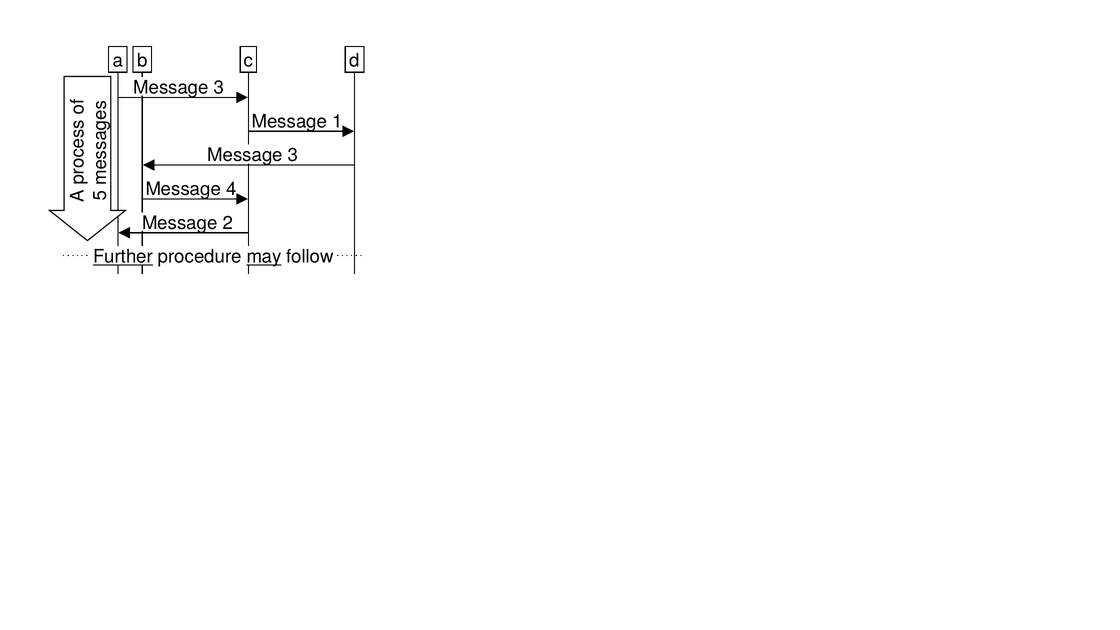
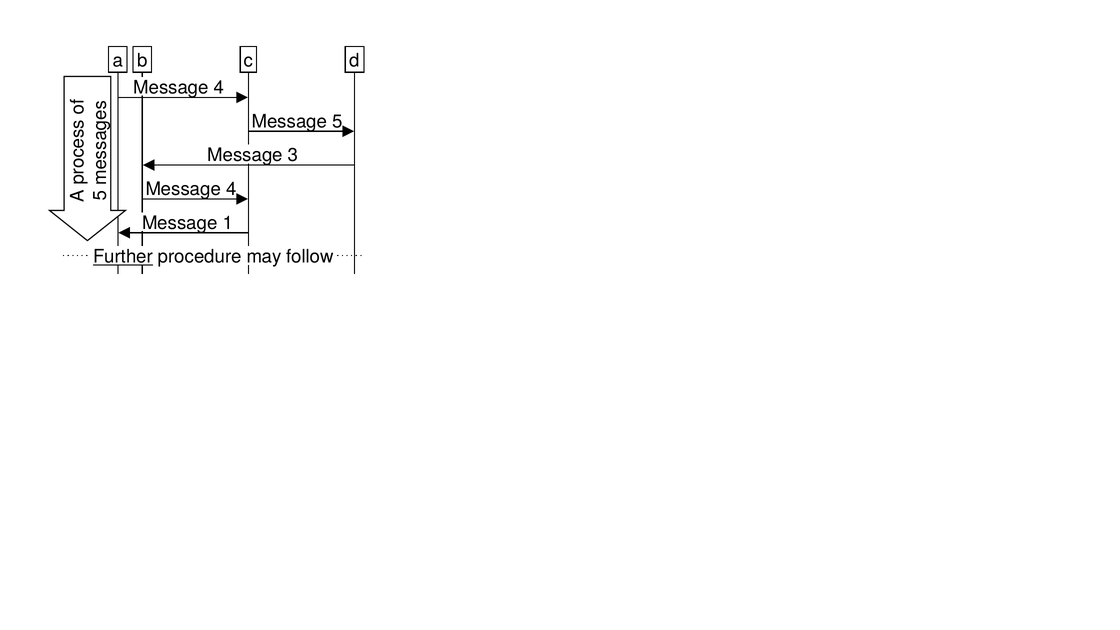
3 at (219, 88): 3 -> 4
Message 1: 1 -> 5
2: 2 -> 1
may underline: present -> none
